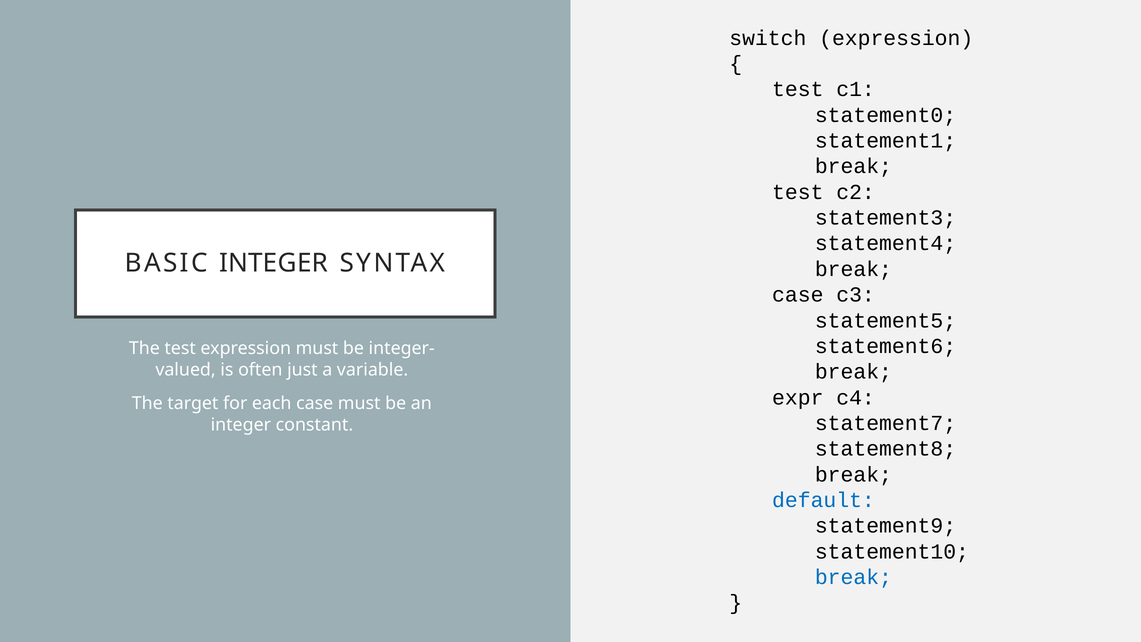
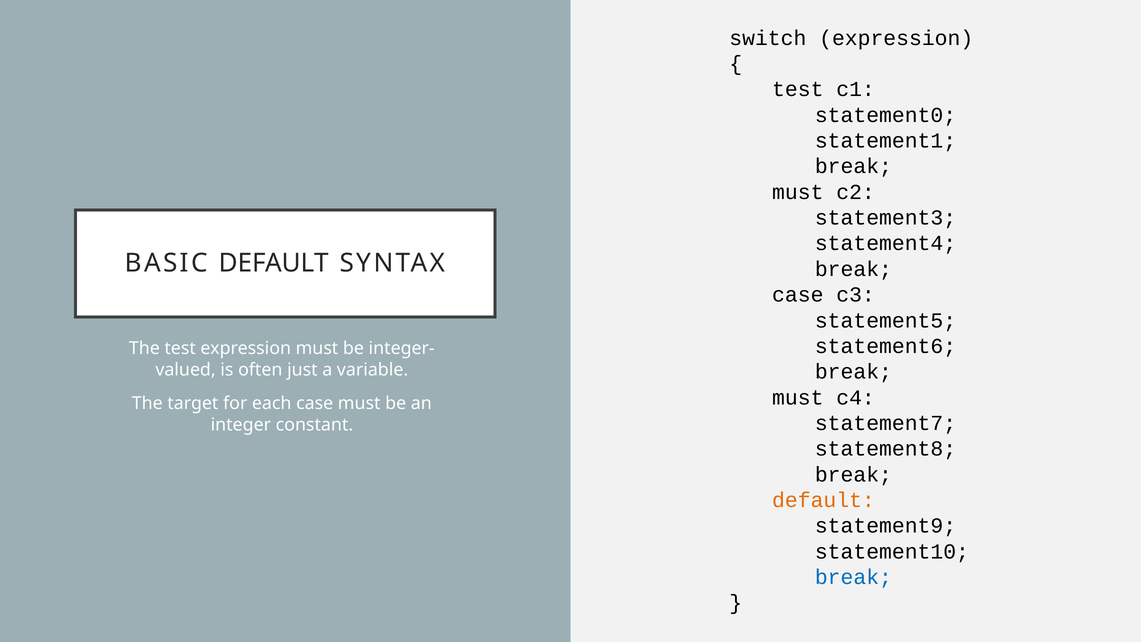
test at (798, 192): test -> must
BASIC INTEGER: INTEGER -> DEFAULT
expr at (798, 397): expr -> must
default at (823, 500) colour: blue -> orange
